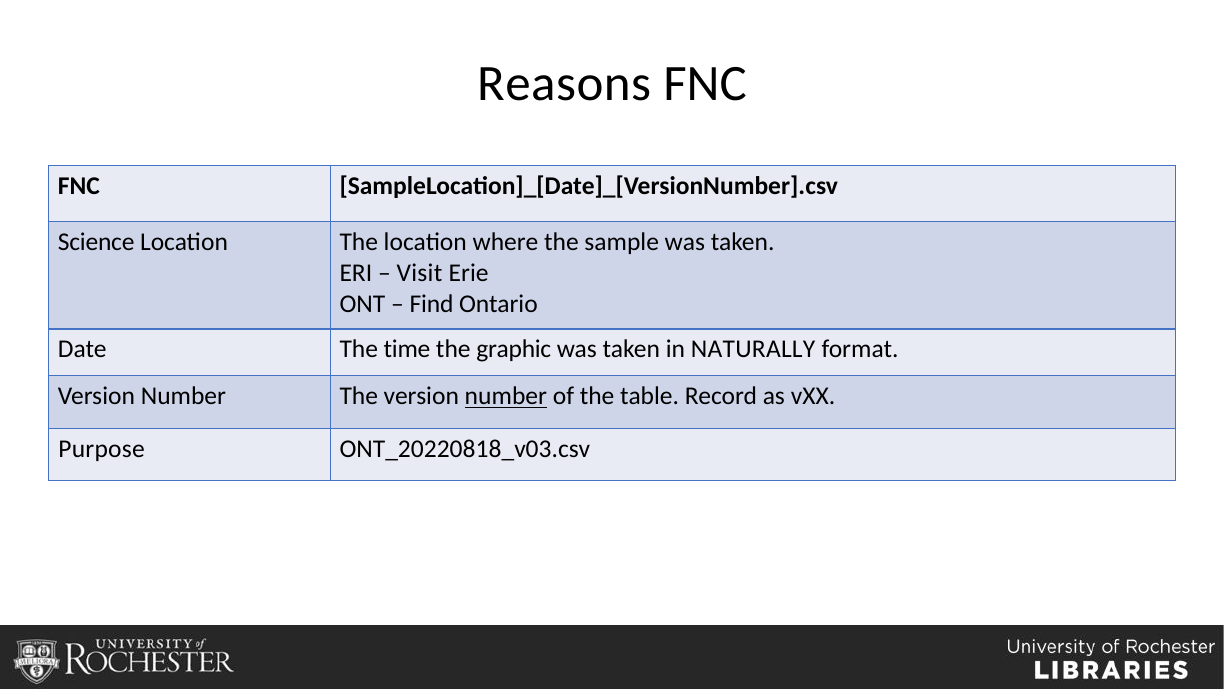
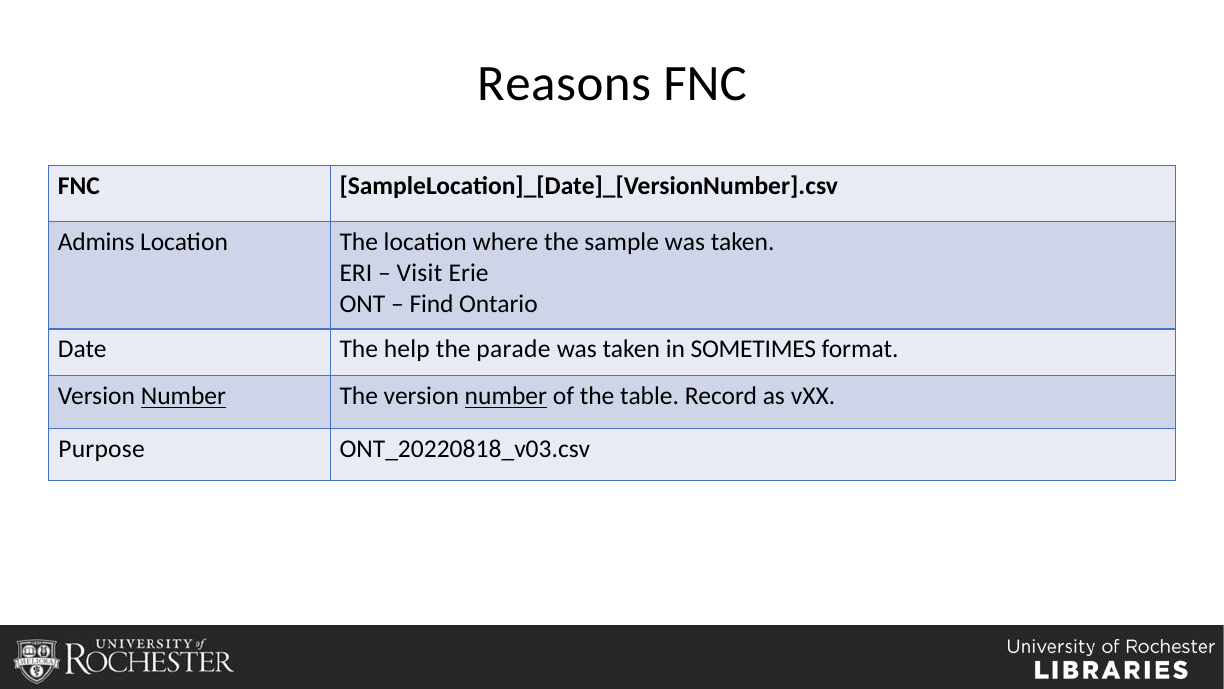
Science: Science -> Admins
time: time -> help
graphic: graphic -> parade
NATURALLY: NATURALLY -> SOMETIMES
Number at (183, 396) underline: none -> present
